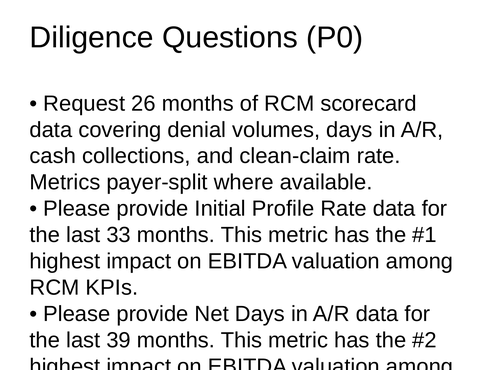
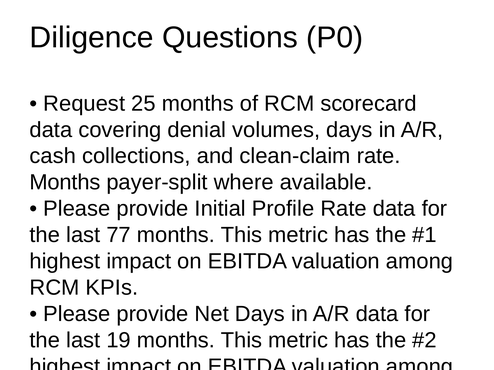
26: 26 -> 25
Metrics at (65, 183): Metrics -> Months
33: 33 -> 77
39: 39 -> 19
